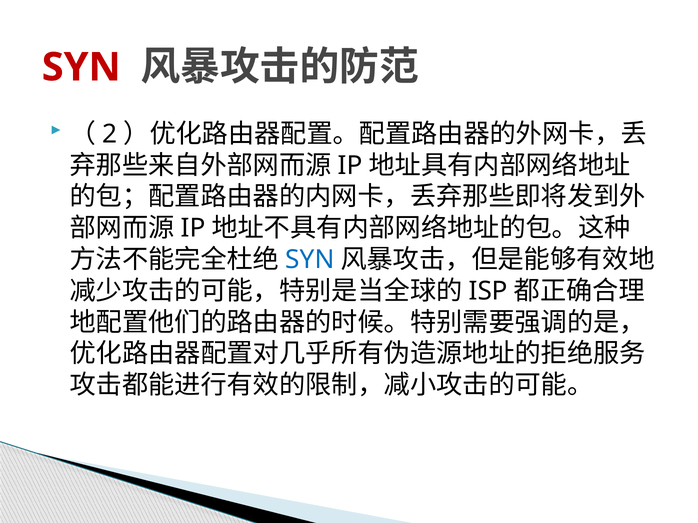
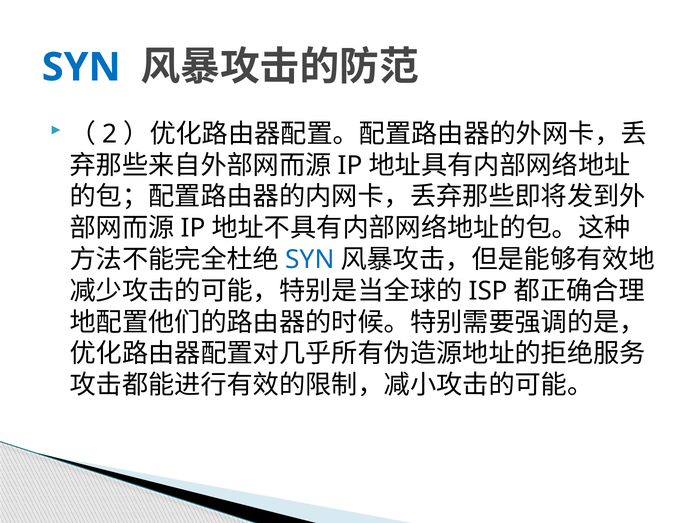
SYN at (81, 67) colour: red -> blue
